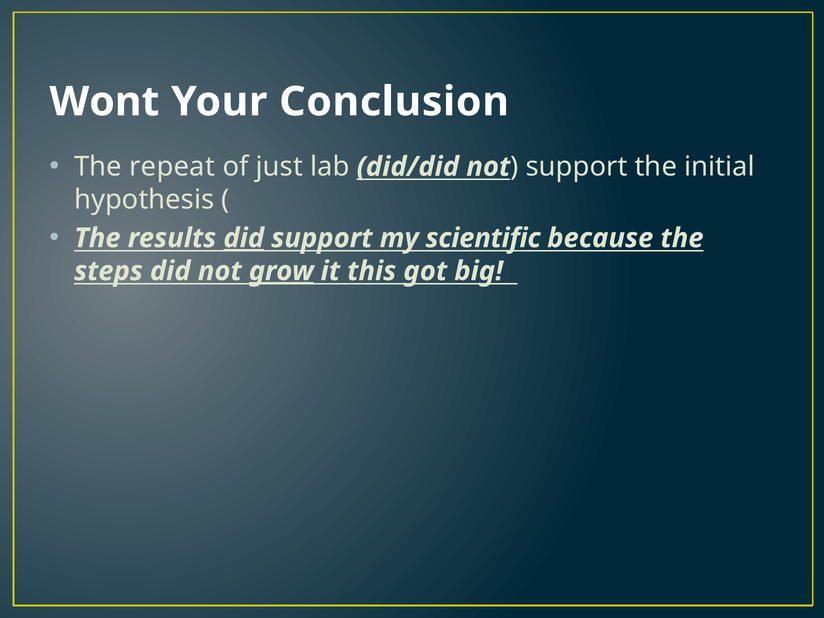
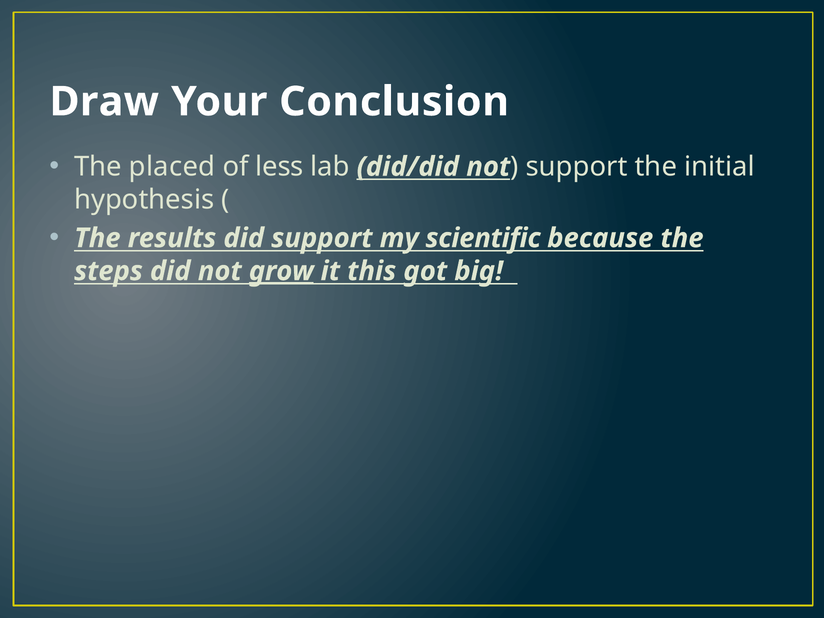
Wont: Wont -> Draw
repeat: repeat -> placed
just: just -> less
did at (244, 238) underline: present -> none
